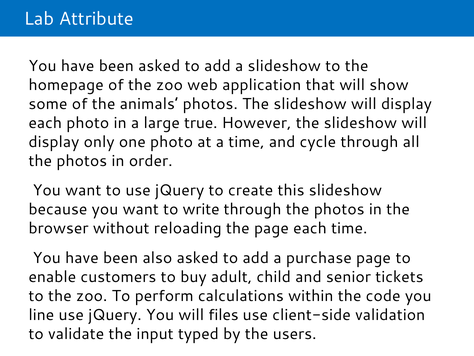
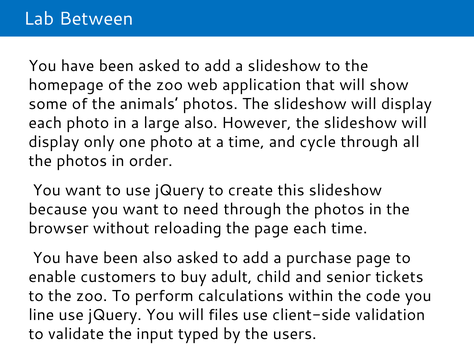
Attribute: Attribute -> Between
large true: true -> also
write: write -> need
